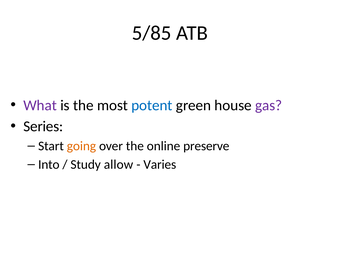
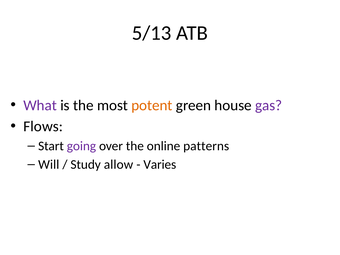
5/85: 5/85 -> 5/13
potent colour: blue -> orange
Series: Series -> Flows
going colour: orange -> purple
preserve: preserve -> patterns
Into: Into -> Will
